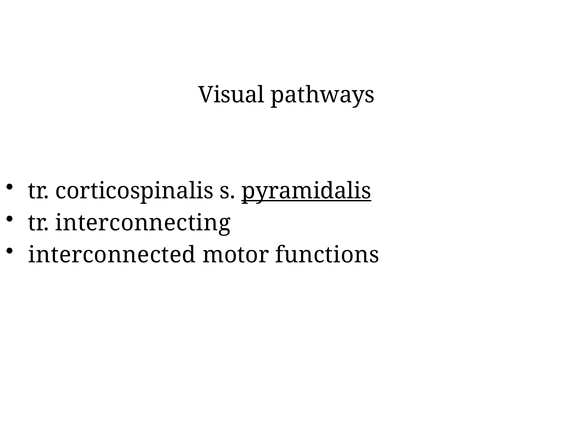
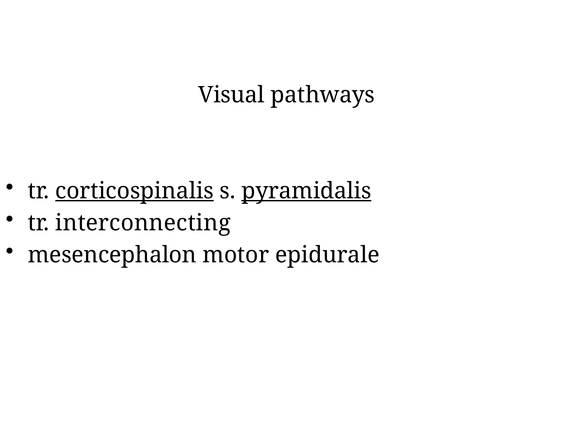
corticospinalis underline: none -> present
interconnected: interconnected -> mesencephalon
functions: functions -> epidurale
